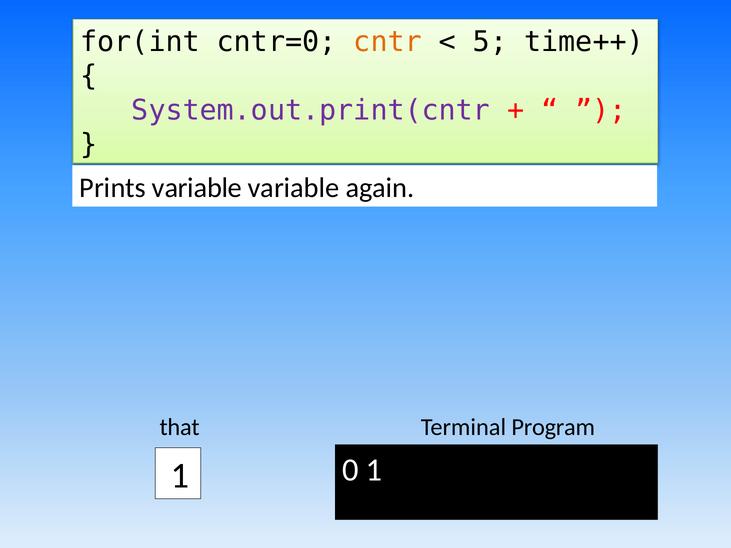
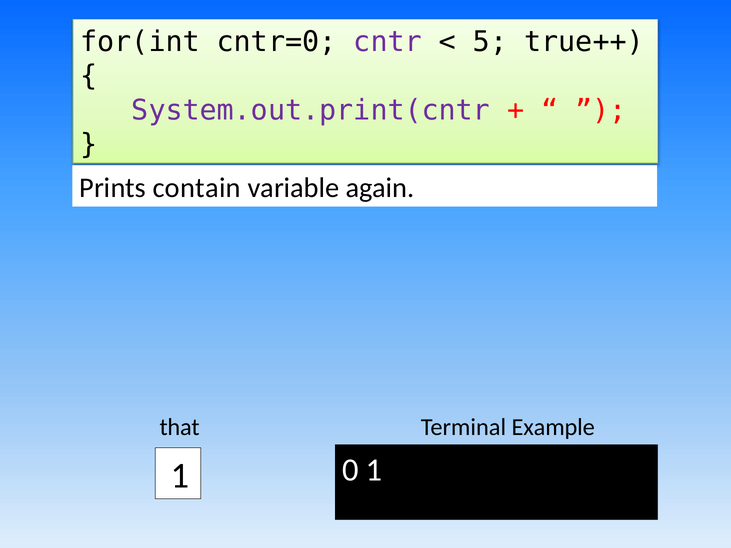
cntr colour: orange -> purple
time++: time++ -> true++
Prints variable: variable -> contain
Program: Program -> Example
